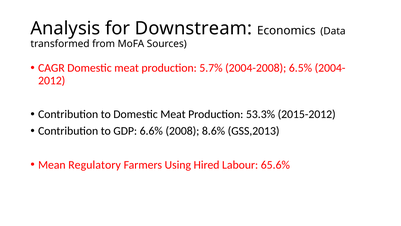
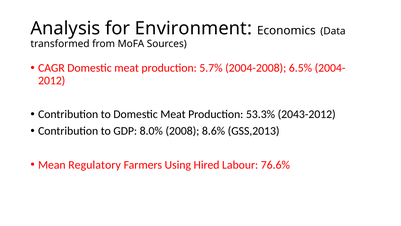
Downstream: Downstream -> Environment
2015-2012: 2015-2012 -> 2043-2012
6.6%: 6.6% -> 8.0%
65.6%: 65.6% -> 76.6%
